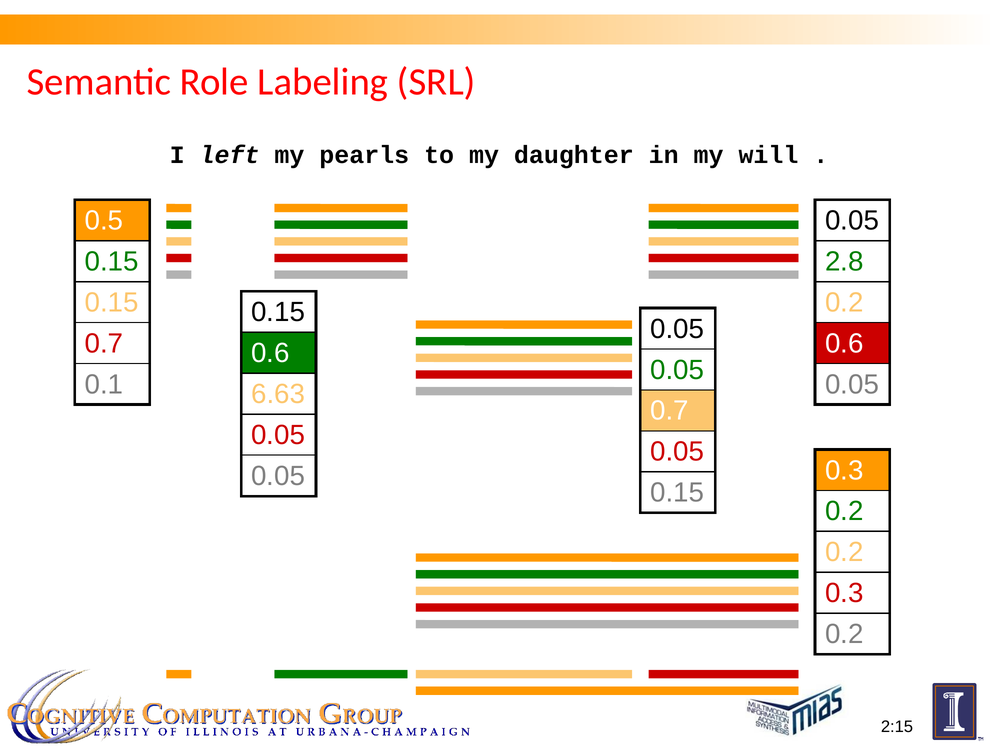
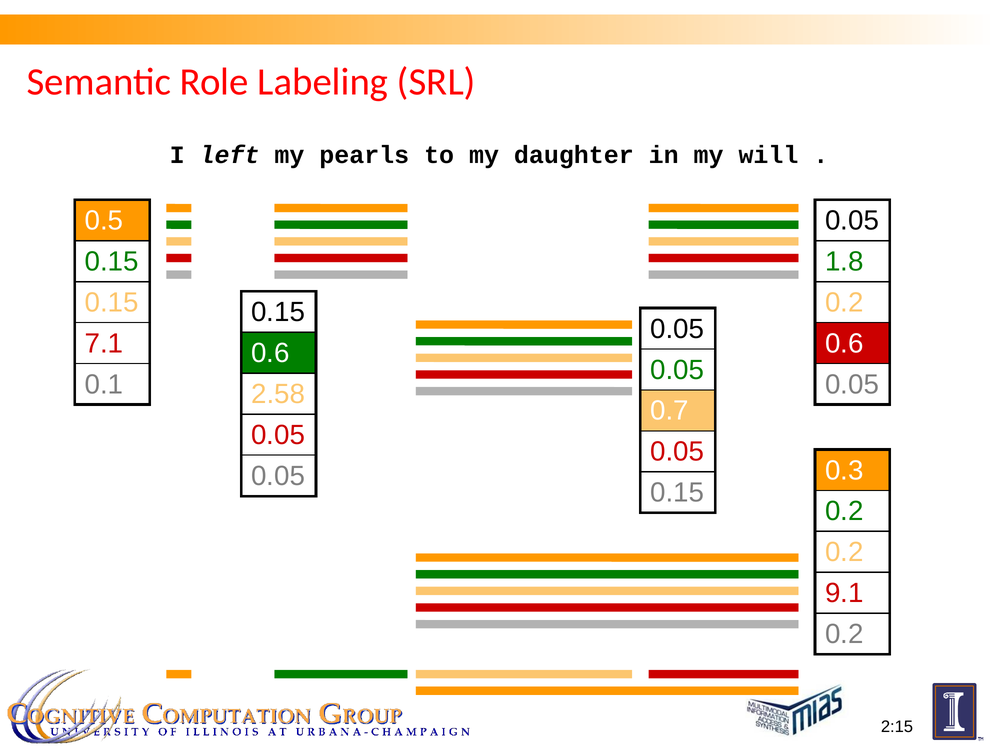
2.8: 2.8 -> 1.8
0.7 at (104, 343): 0.7 -> 7.1
6.63: 6.63 -> 2.58
0.3 at (844, 593): 0.3 -> 9.1
